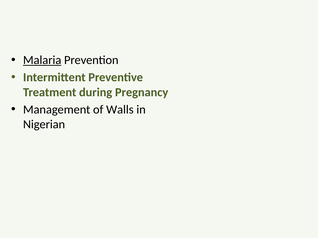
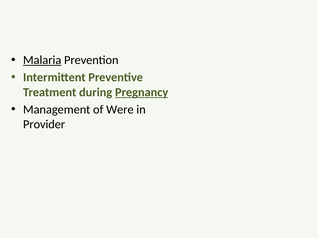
Pregnancy underline: none -> present
Walls: Walls -> Were
Nigerian: Nigerian -> Provider
